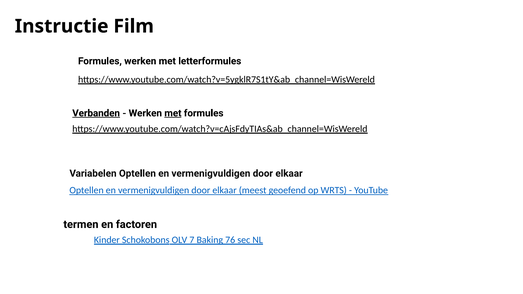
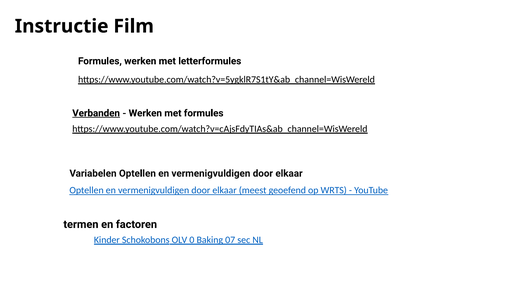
met at (173, 113) underline: present -> none
7: 7 -> 0
76: 76 -> 07
